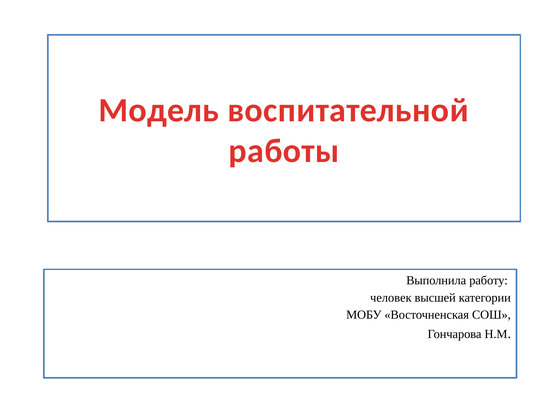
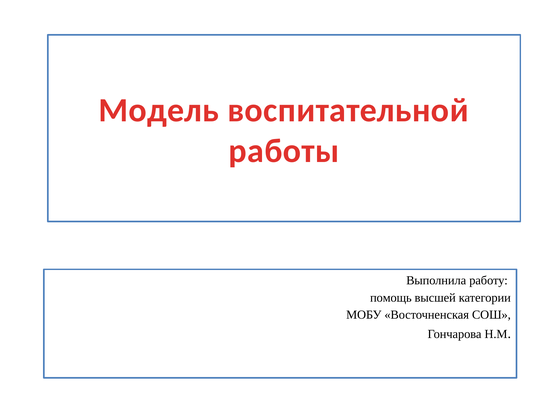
человек: человек -> помощь
